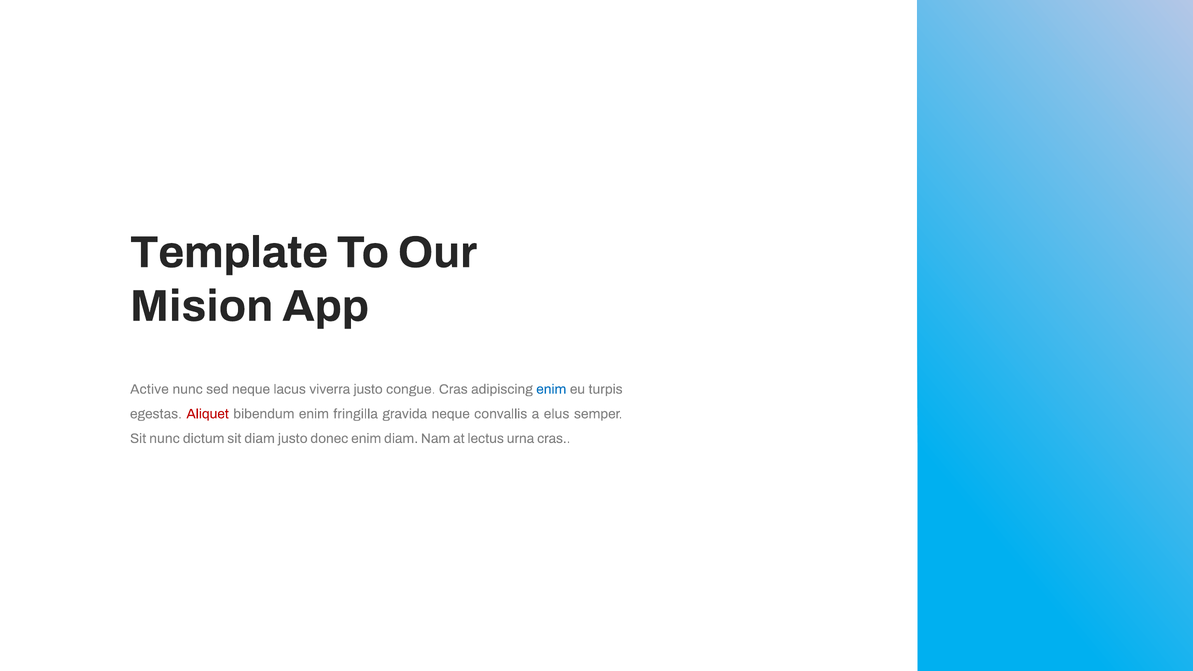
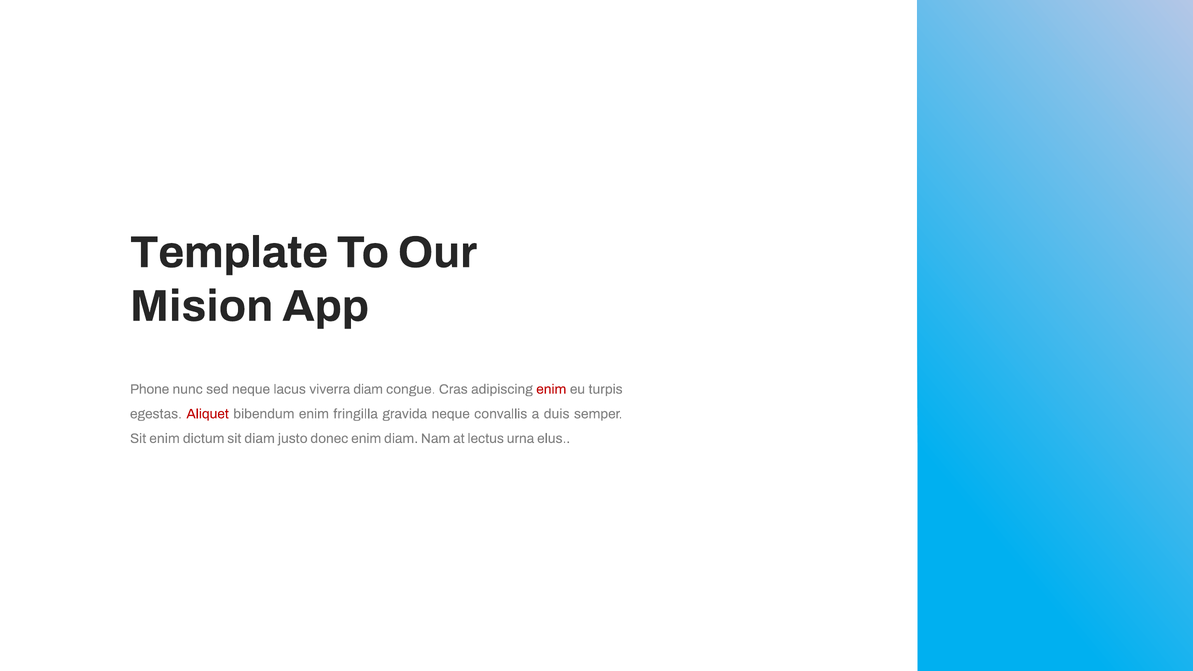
Active: Active -> Phone
viverra justo: justo -> diam
enim at (551, 389) colour: blue -> red
elus: elus -> duis
Sit nunc: nunc -> enim
urna cras: cras -> elus
